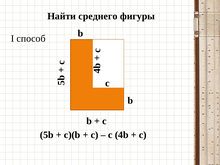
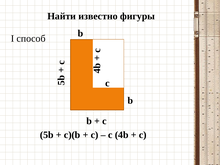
среднего: среднего -> известно
